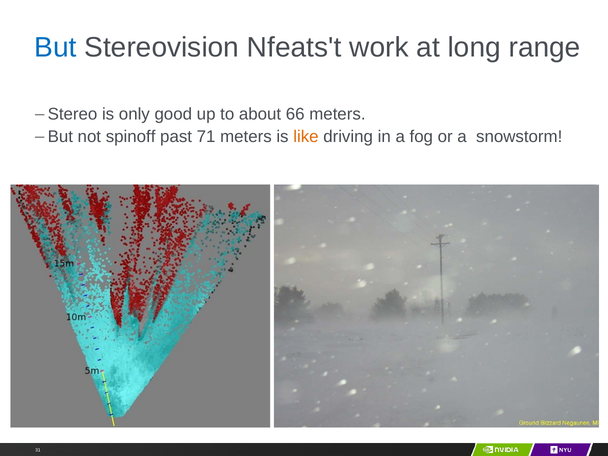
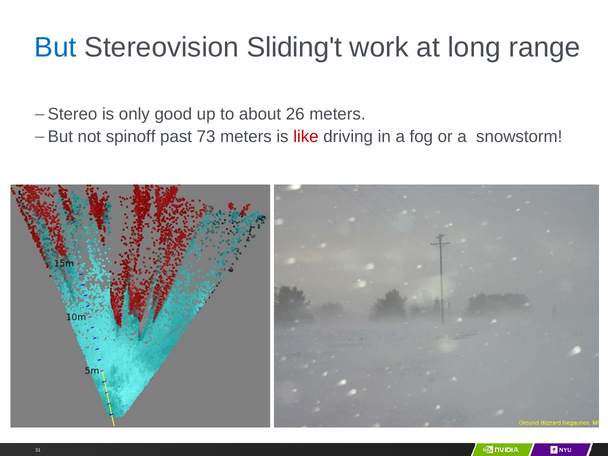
Nfeats't: Nfeats't -> Sliding't
66: 66 -> 26
71: 71 -> 73
like colour: orange -> red
